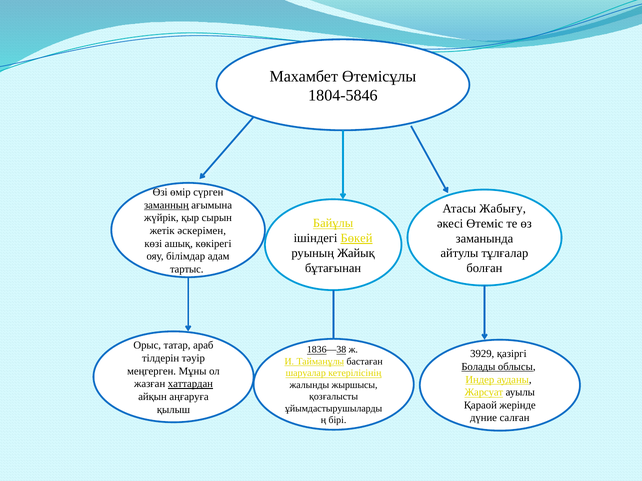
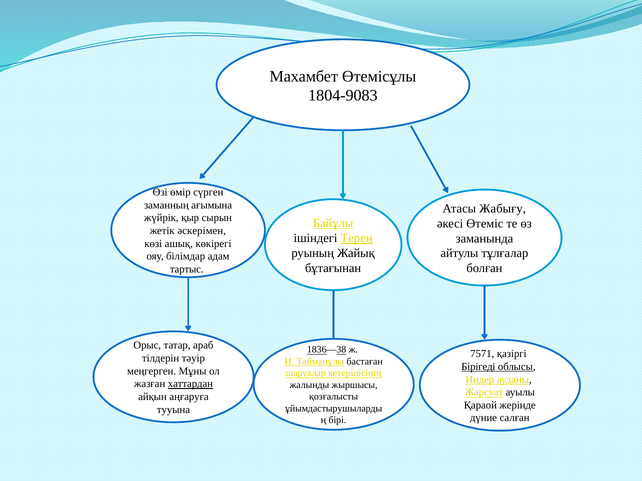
1804-5846: 1804-5846 -> 1804-9083
заманның underline: present -> none
Бөкей: Бөкей -> Терең
3929: 3929 -> 7571
Болады: Болады -> Бірігеді
қылыш: қылыш -> тууына
